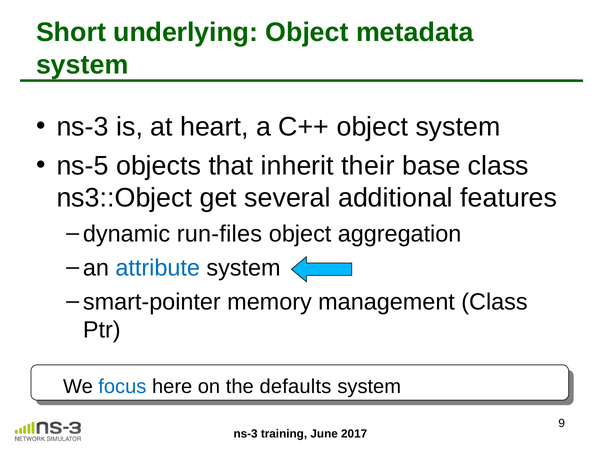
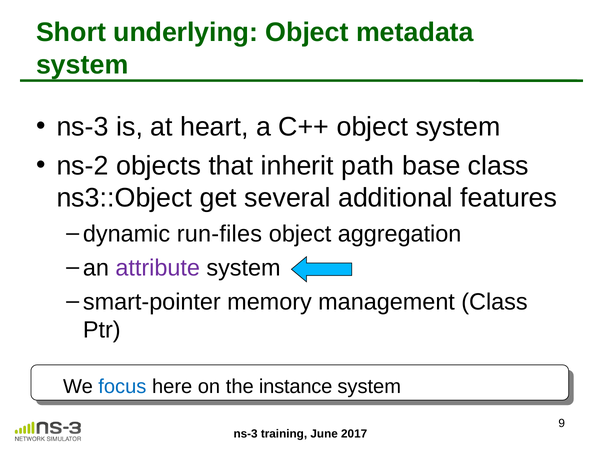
ns-5: ns-5 -> ns-2
their: their -> path
attribute colour: blue -> purple
defaults: defaults -> instance
